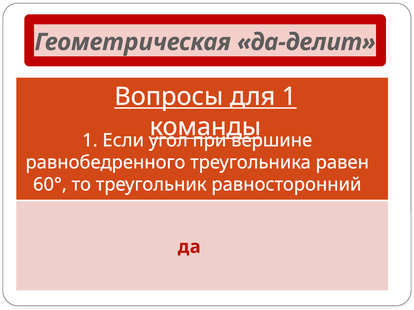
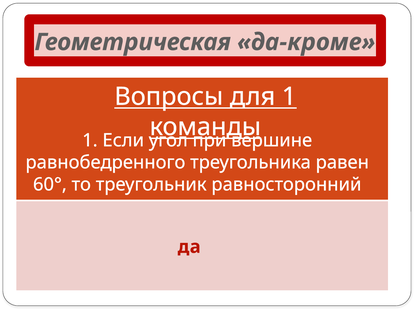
да-делит: да-делит -> да-кроме
